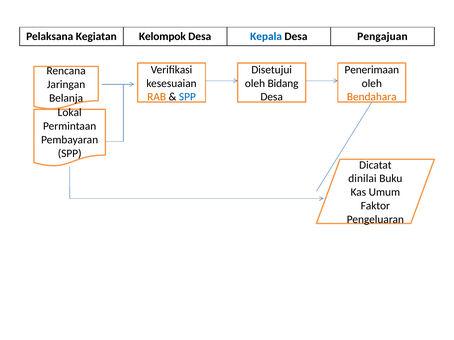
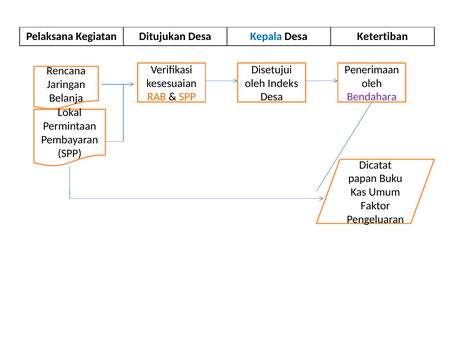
Kelompok: Kelompok -> Ditujukan
Pengajuan: Pengajuan -> Ketertiban
Bidang: Bidang -> Indeks
SPP at (187, 97) colour: blue -> orange
Bendahara colour: orange -> purple
dinilai: dinilai -> papan
